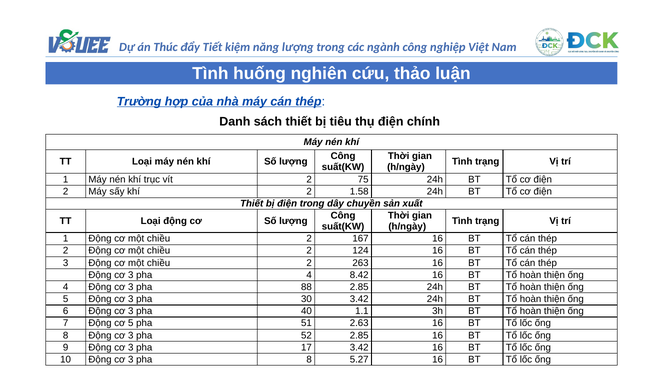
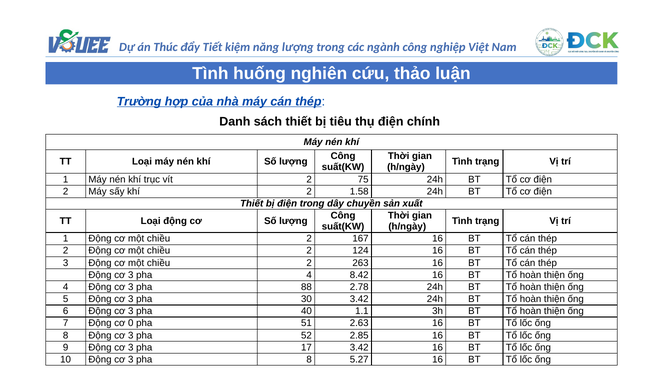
88 2.85: 2.85 -> 2.78
cơ 5: 5 -> 0
